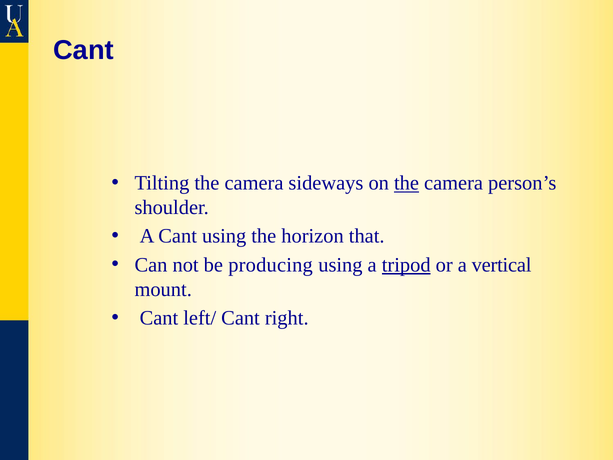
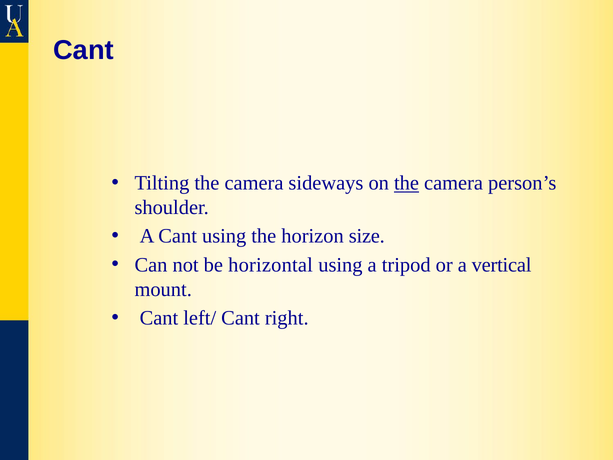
that: that -> size
producing: producing -> horizontal
tripod underline: present -> none
